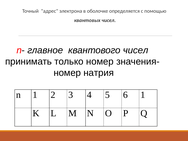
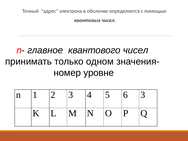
только номер: номер -> одном
натрия: натрия -> уровне
6 1: 1 -> 3
